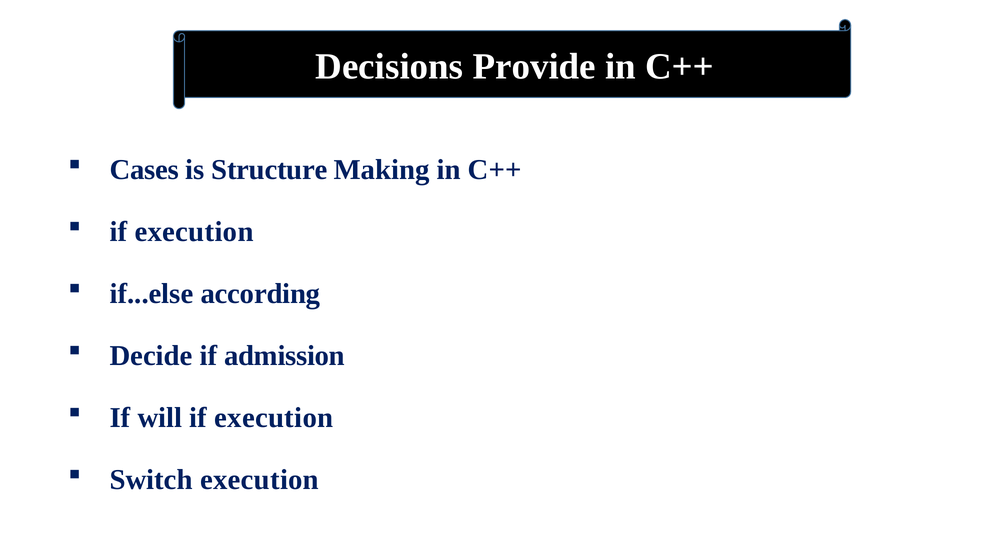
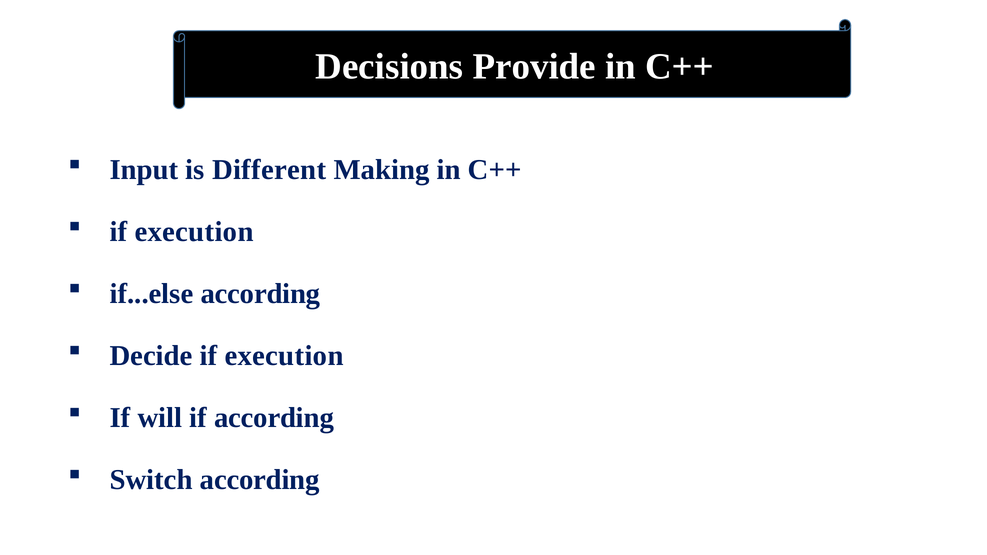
Cases: Cases -> Input
Structure: Structure -> Different
admission at (284, 356): admission -> execution
execution at (274, 418): execution -> according
Switch execution: execution -> according
